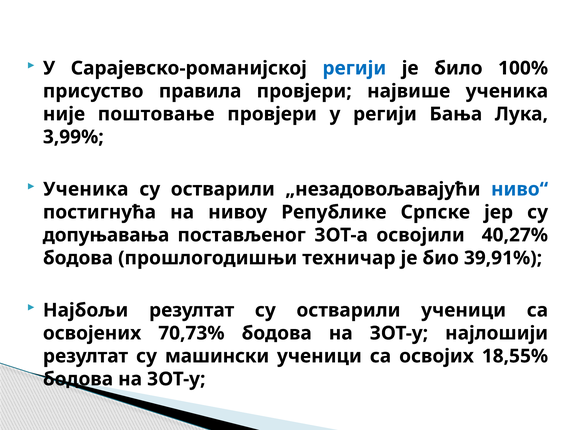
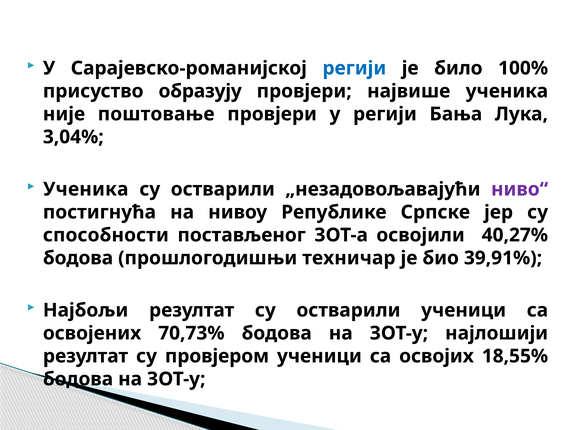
правила: правила -> образују
3,99%: 3,99% -> 3,04%
ниво“ colour: blue -> purple
допуњавања: допуњавања -> способности
машински: машински -> провјером
